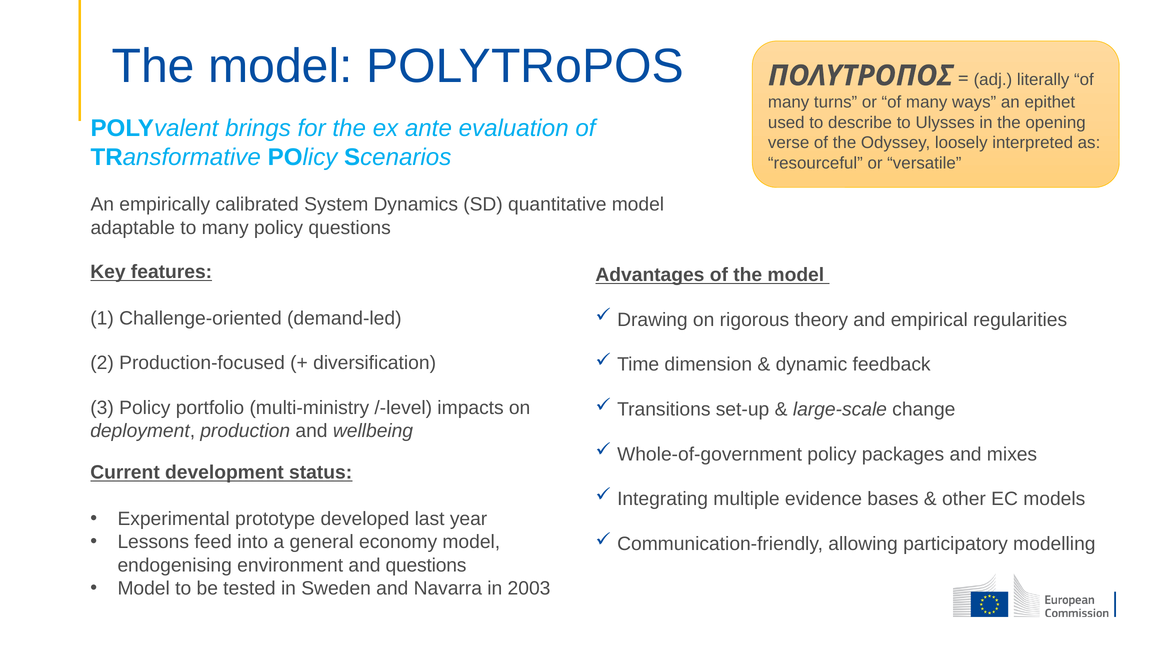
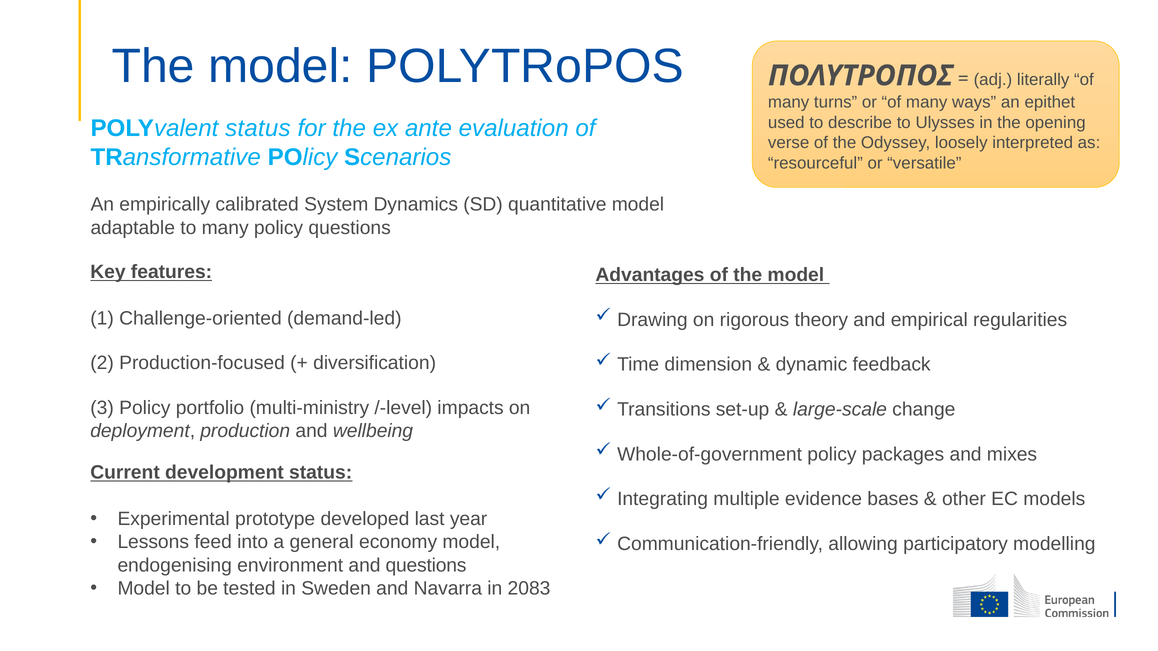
POLYvalent brings: brings -> status
2003: 2003 -> 2083
